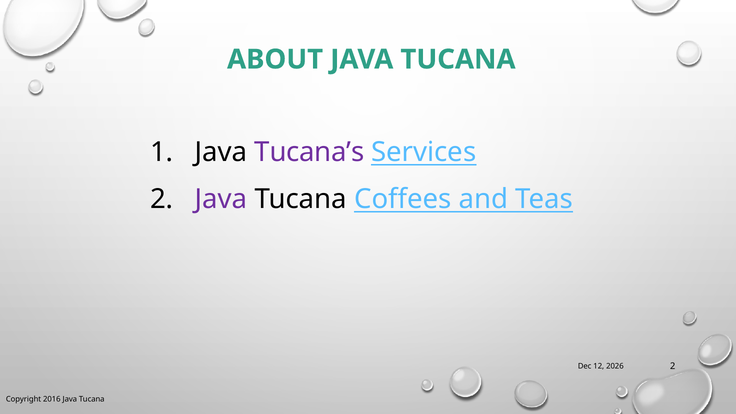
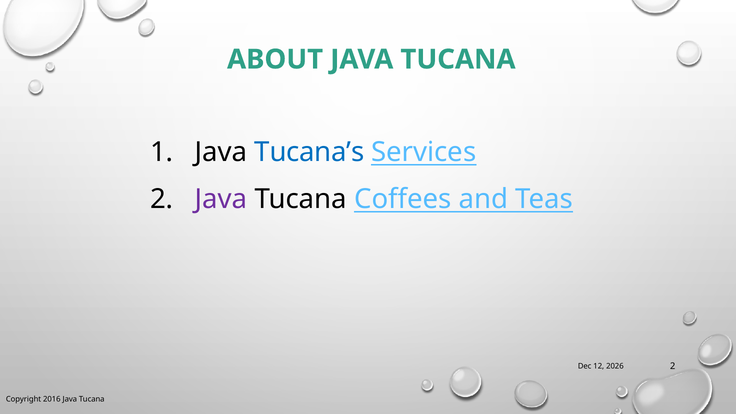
Tucana’s colour: purple -> blue
